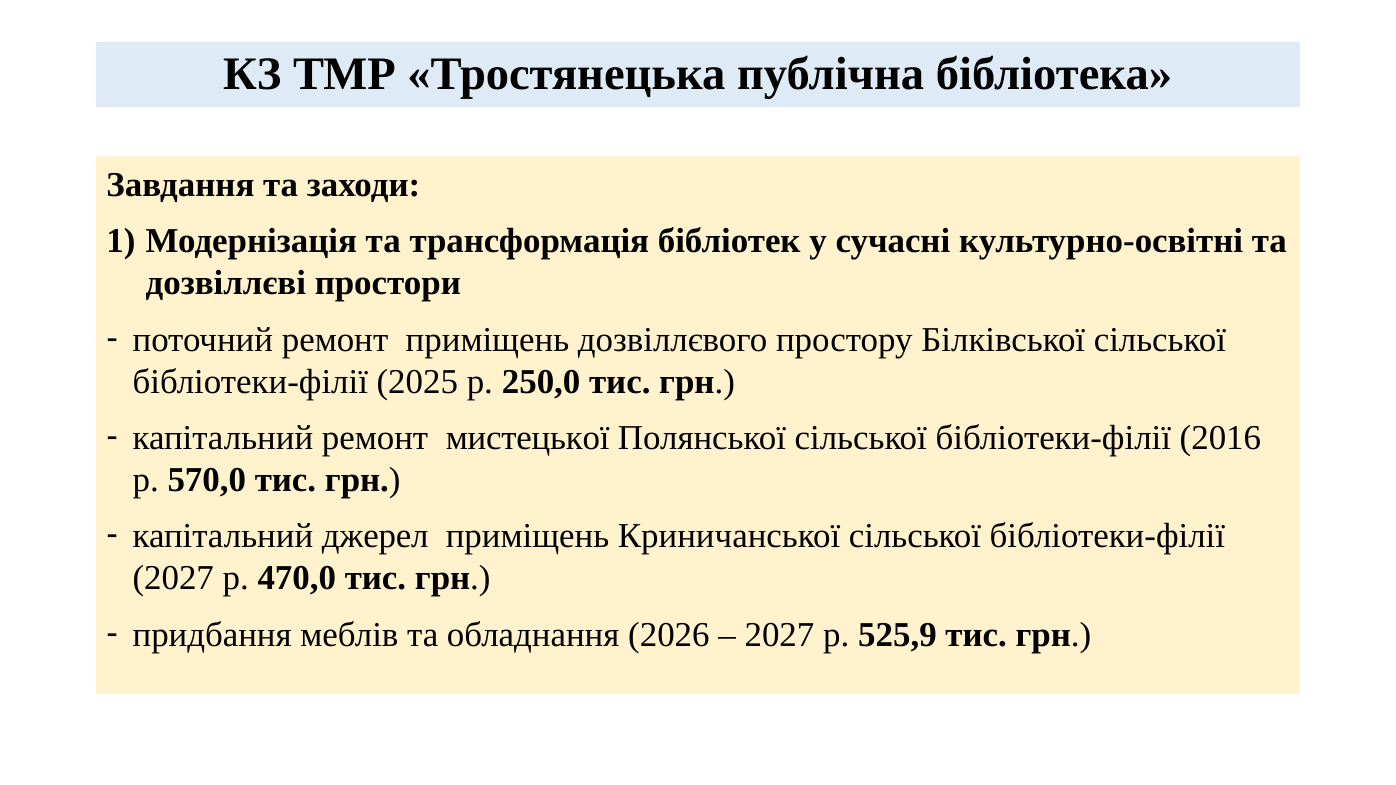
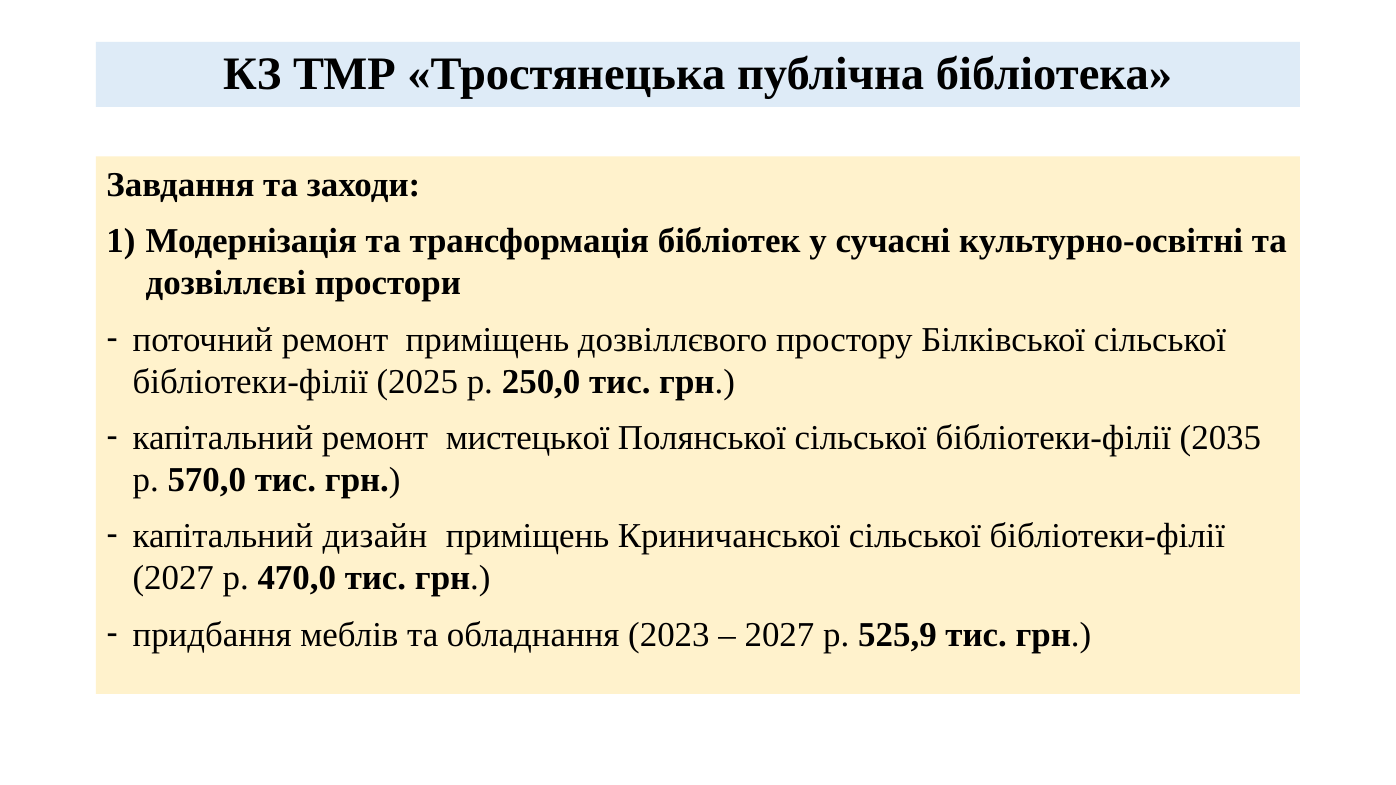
2016: 2016 -> 2035
джерел: джерел -> дизайн
2026: 2026 -> 2023
